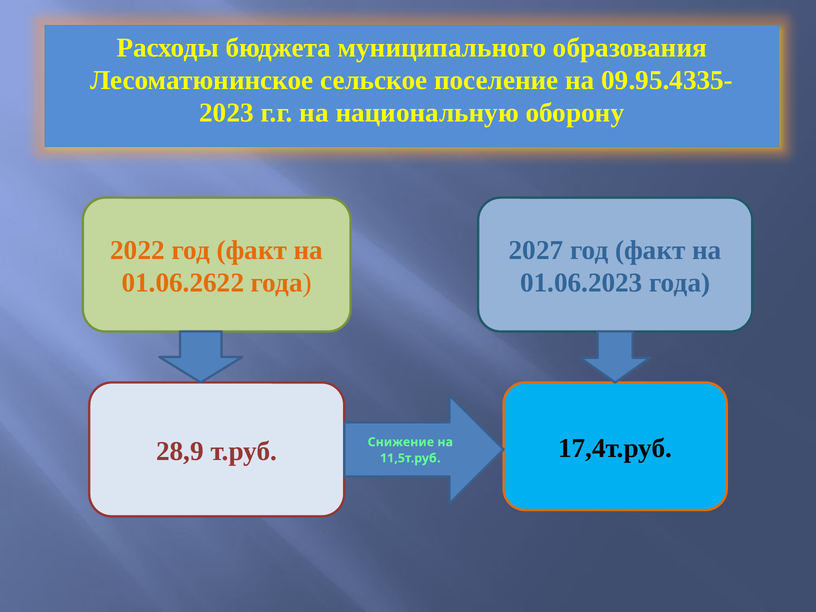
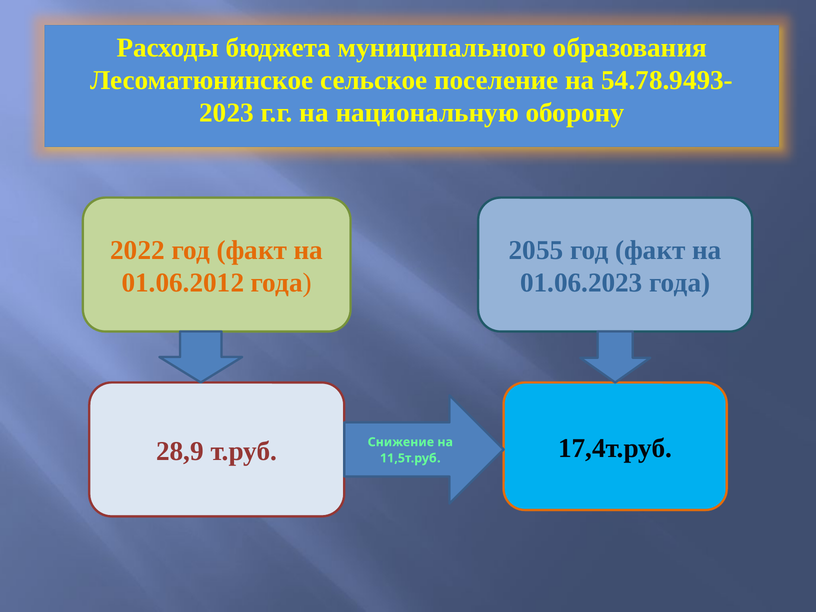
09.95.4335-: 09.95.4335- -> 54.78.9493-
2027: 2027 -> 2055
01.06.2622: 01.06.2622 -> 01.06.2012
